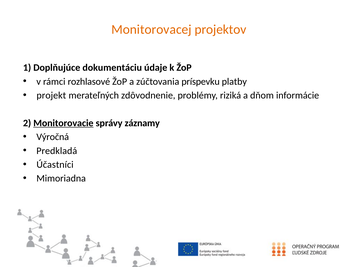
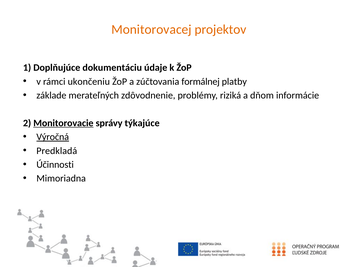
rozhlasové: rozhlasové -> ukončeniu
príspevku: príspevku -> formálnej
projekt: projekt -> základe
záznamy: záznamy -> týkajúce
Výročná underline: none -> present
Účastníci: Účastníci -> Účinnosti
